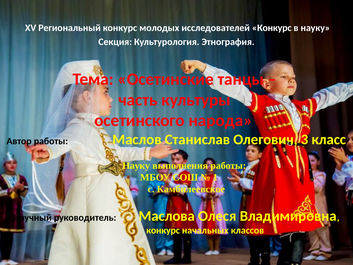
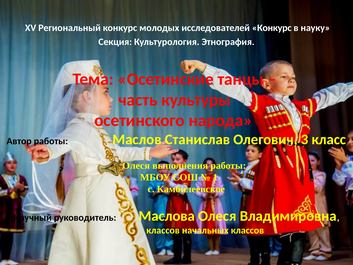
Науку at (136, 165): Науку -> Олеся
конкурс at (163, 230): конкурс -> классов
